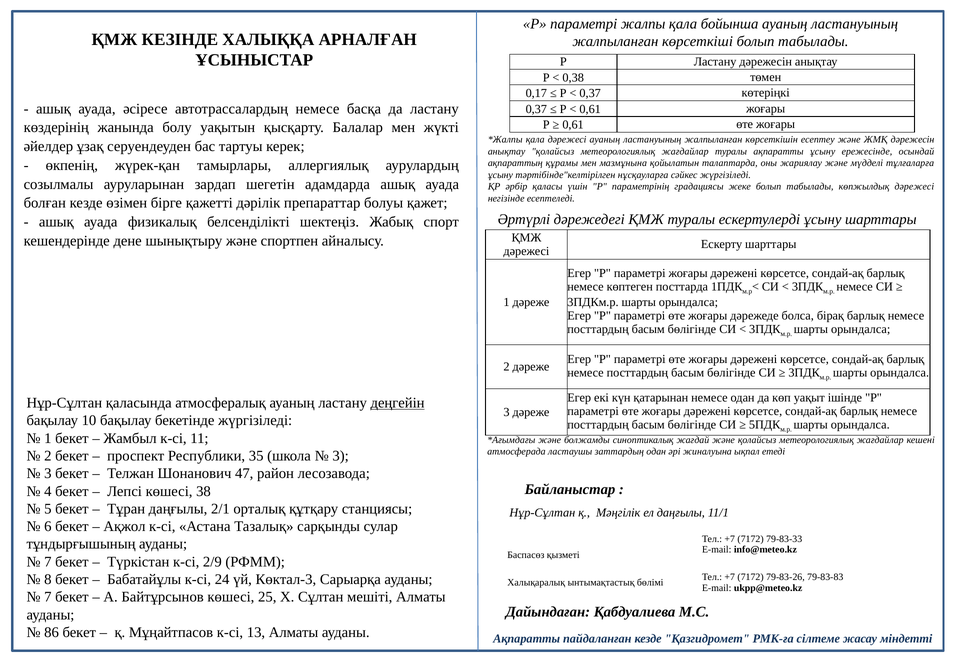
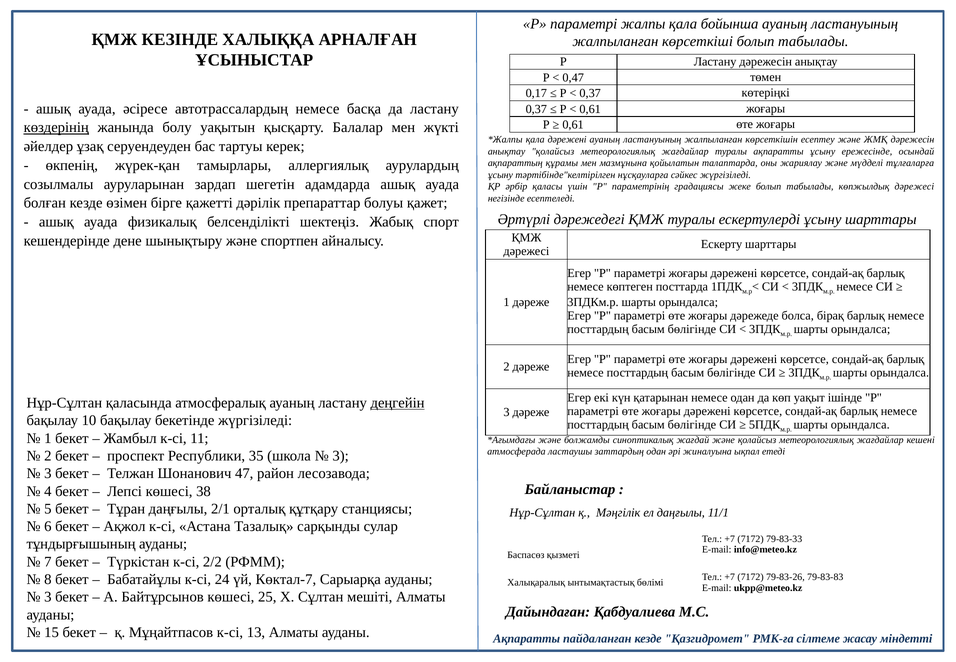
0,38: 0,38 -> 0,47
көздерінің underline: none -> present
қала дәрежесі: дәрежесі -> дәрежені
2/9: 2/9 -> 2/2
Көктал-3: Көктал-3 -> Көктал-7
7 at (48, 597): 7 -> 3
86: 86 -> 15
